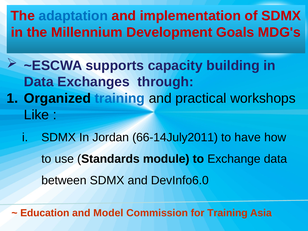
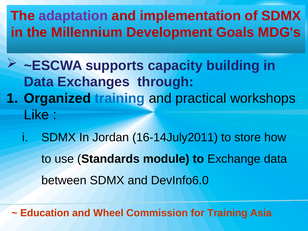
adaptation colour: blue -> purple
66-14July2011: 66-14July2011 -> 16-14July2011
have: have -> store
Model: Model -> Wheel
